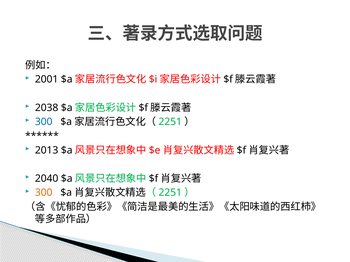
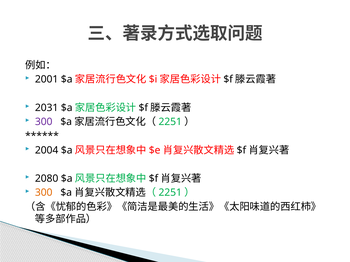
2038: 2038 -> 2031
300 at (44, 122) colour: blue -> purple
2013: 2013 -> 2004
2040: 2040 -> 2080
